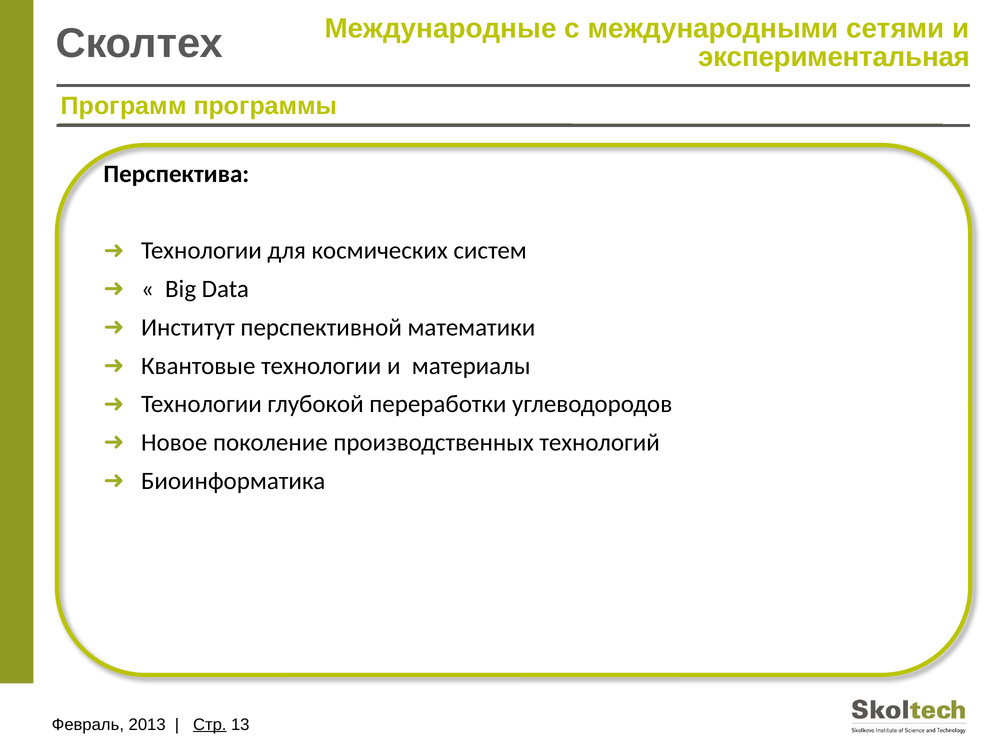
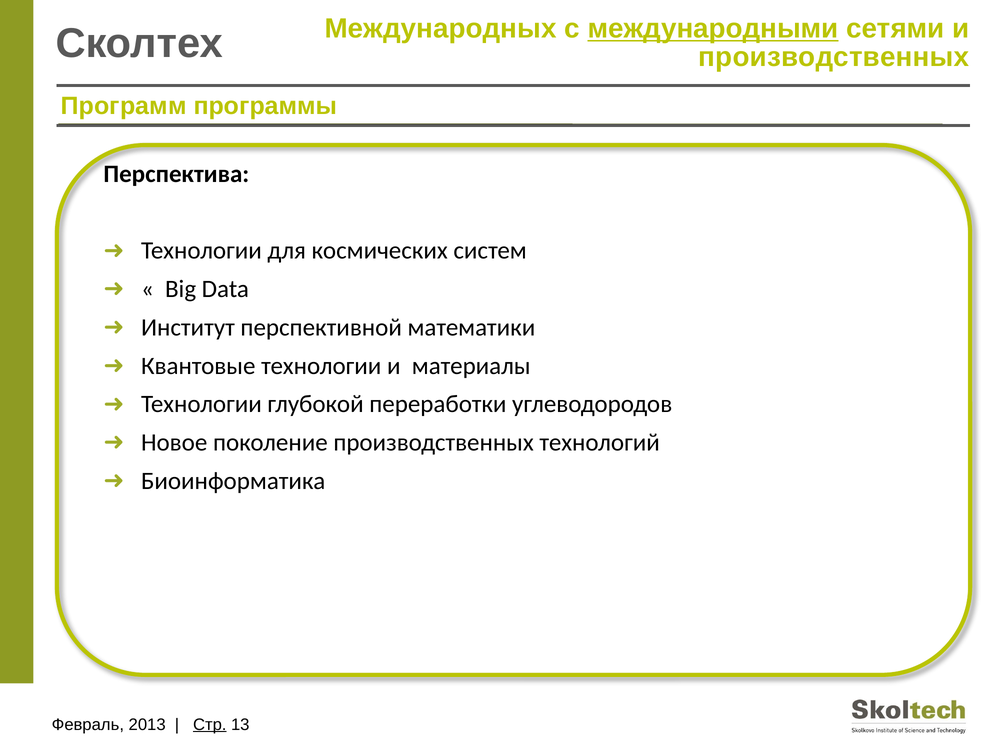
Международные: Международные -> Международных
международными underline: none -> present
экспериментальная at (834, 57): экспериментальная -> производственных
